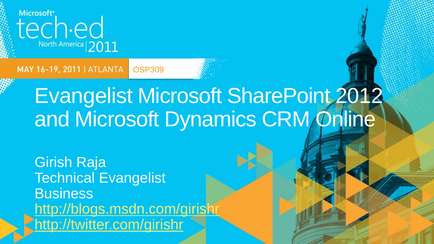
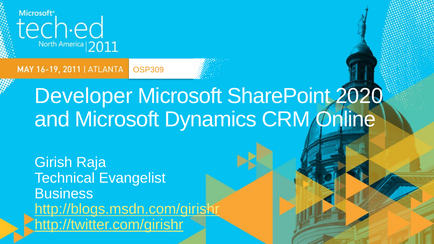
Evangelist at (84, 96): Evangelist -> Developer
2012: 2012 -> 2020
